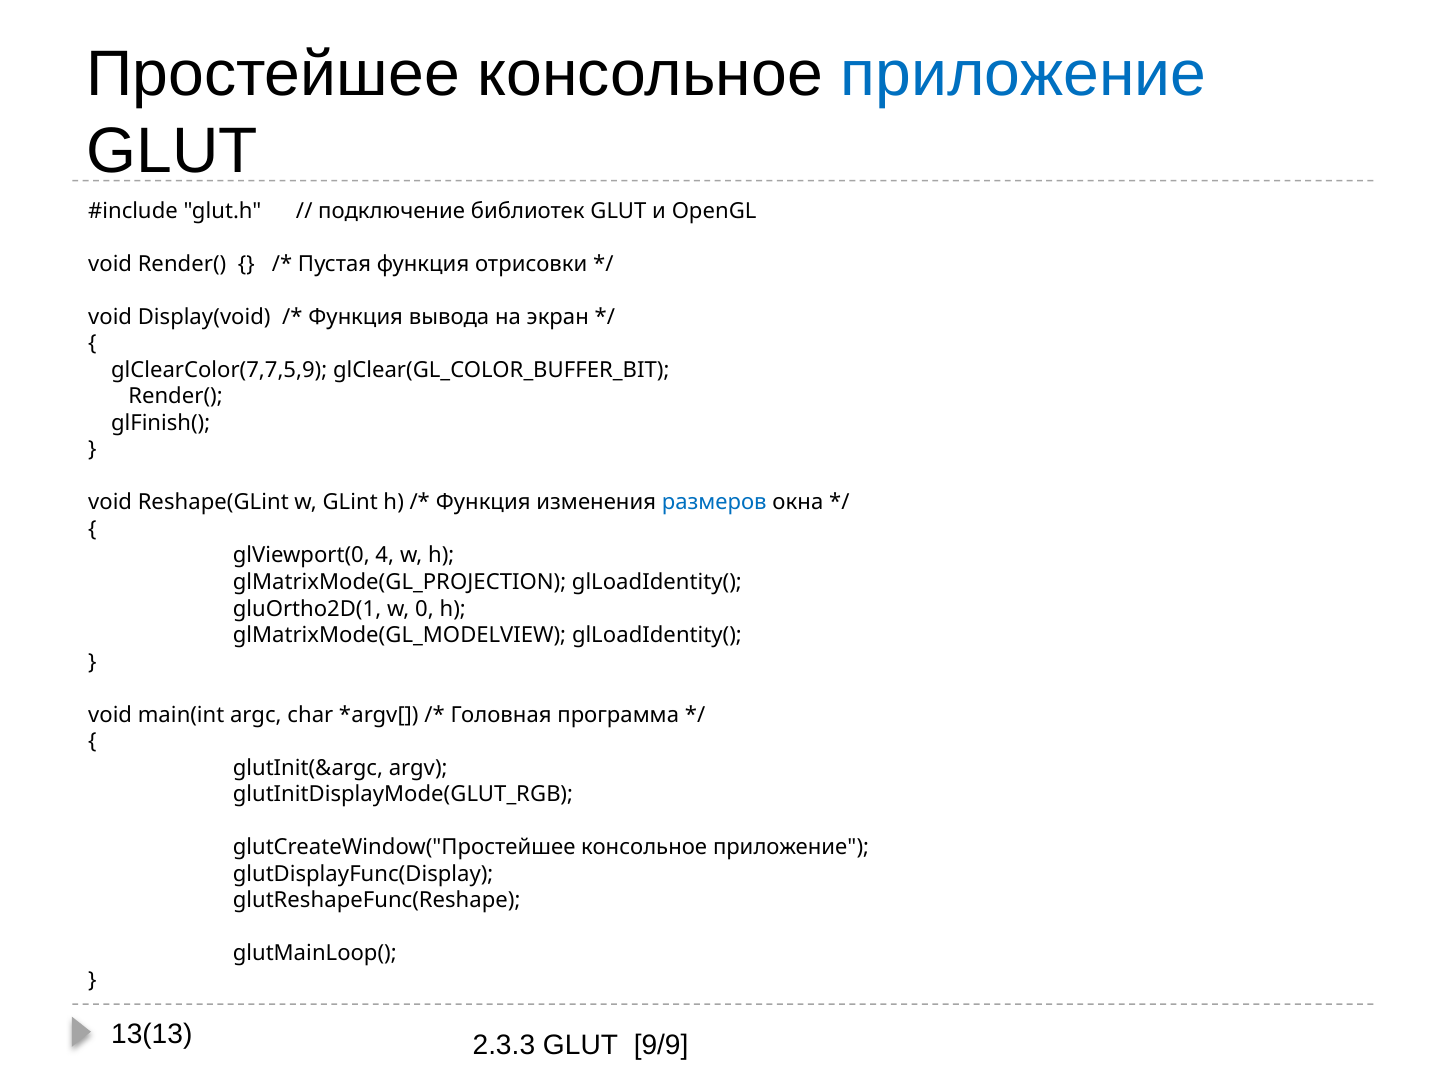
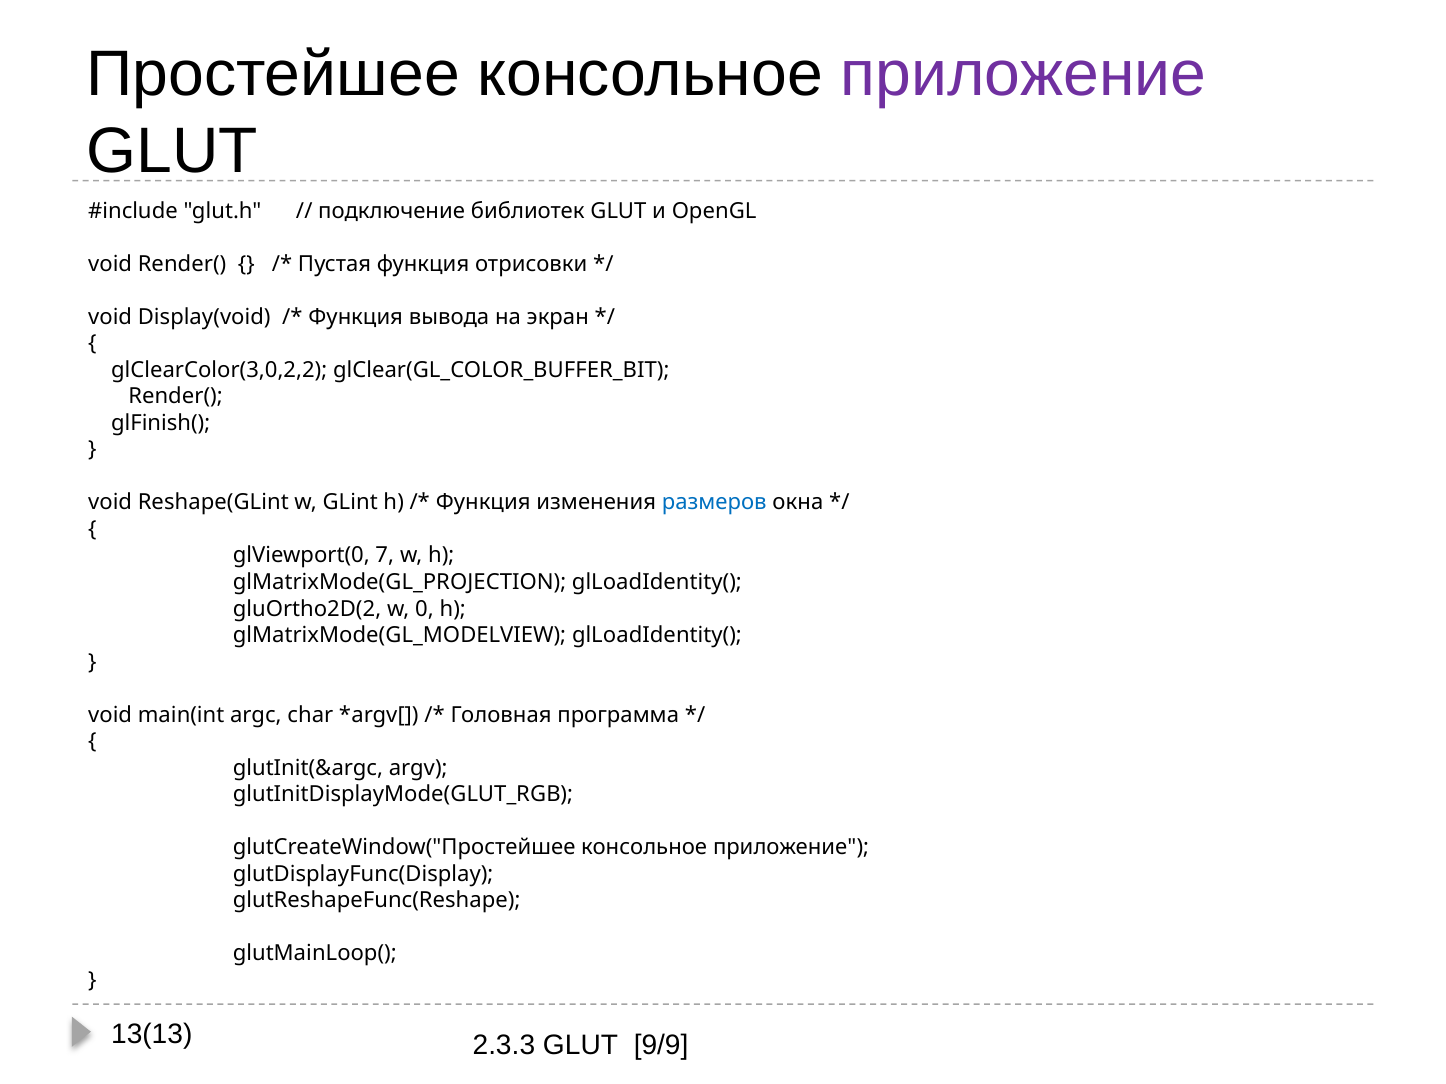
приложение at (1024, 74) colour: blue -> purple
glClearColor(7,7,5,9: glClearColor(7,7,5,9 -> glClearColor(3,0,2,2
4: 4 -> 7
gluOrtho2D(1: gluOrtho2D(1 -> gluOrtho2D(2
